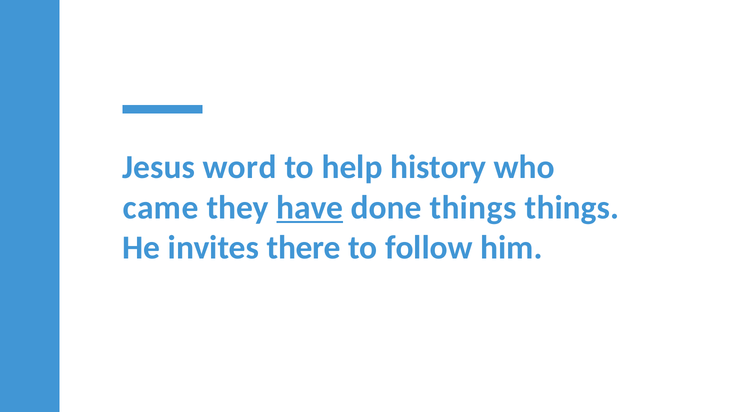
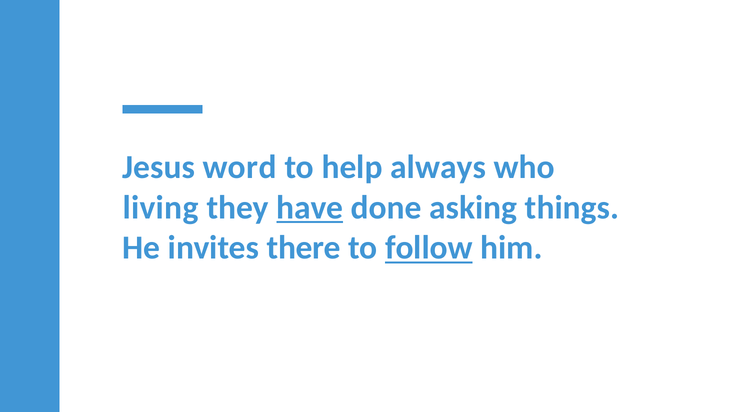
history: history -> always
came: came -> living
done things: things -> asking
follow underline: none -> present
